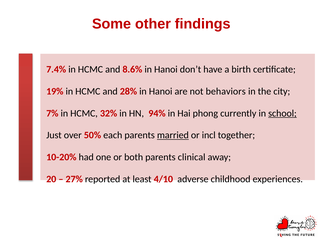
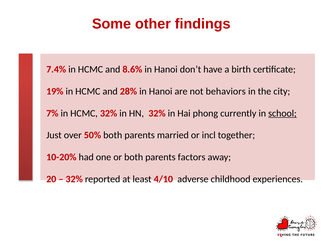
HN 94%: 94% -> 32%
50% each: each -> both
married underline: present -> none
clinical: clinical -> factors
27% at (74, 179): 27% -> 32%
